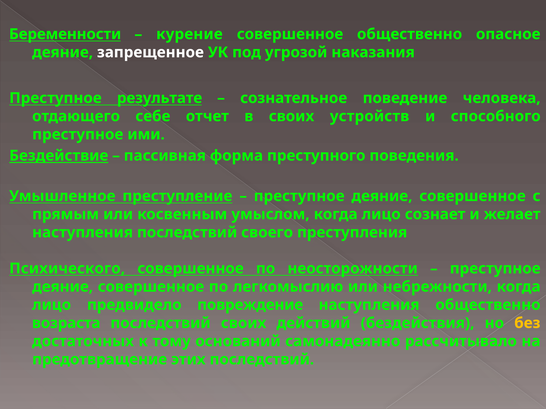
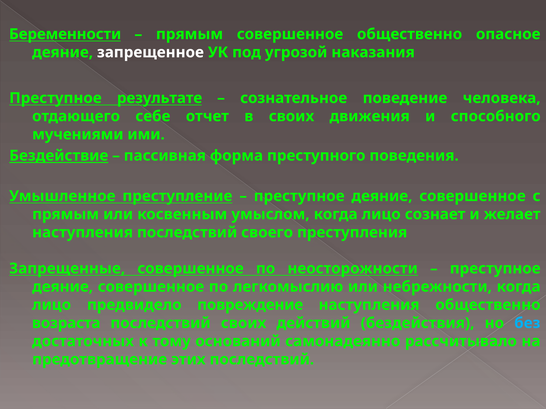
курение at (189, 34): курение -> прямым
устройств: устройств -> движения
преступное at (78, 135): преступное -> мучениями
Психического: Психического -> Запрещенные
без colour: yellow -> light blue
